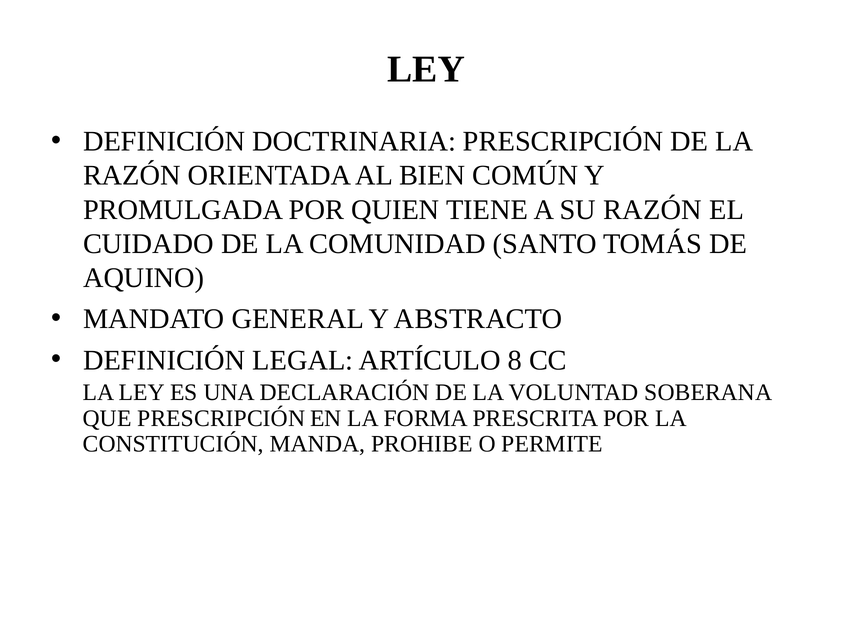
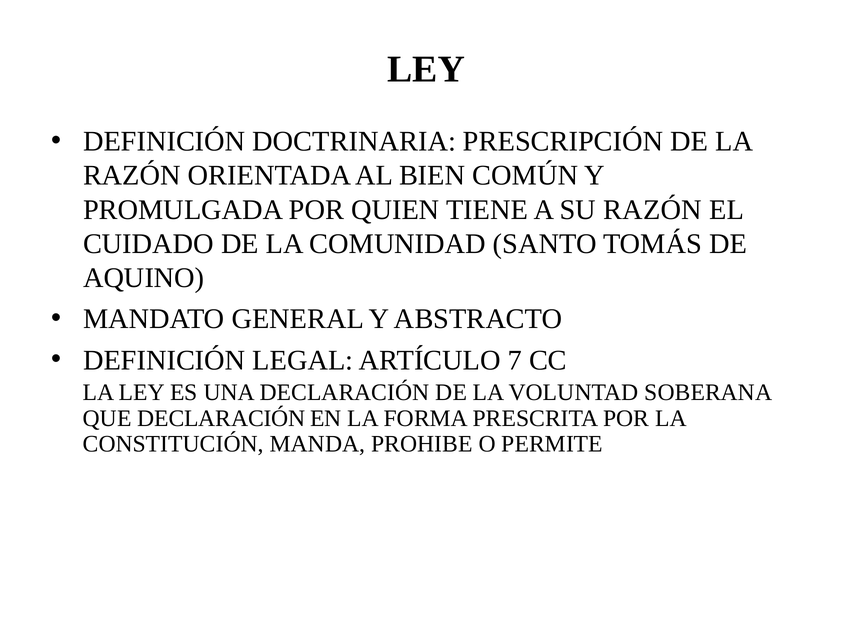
8: 8 -> 7
QUE PRESCRIPCIÓN: PRESCRIPCIÓN -> DECLARACIÓN
